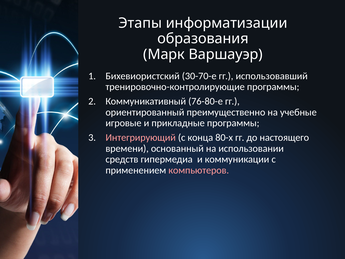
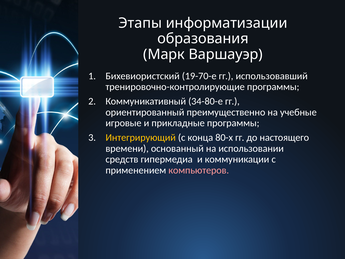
30-70-е: 30-70-е -> 19-70-е
76-80-е: 76-80-е -> 34-80-е
Интегрирующий colour: pink -> yellow
